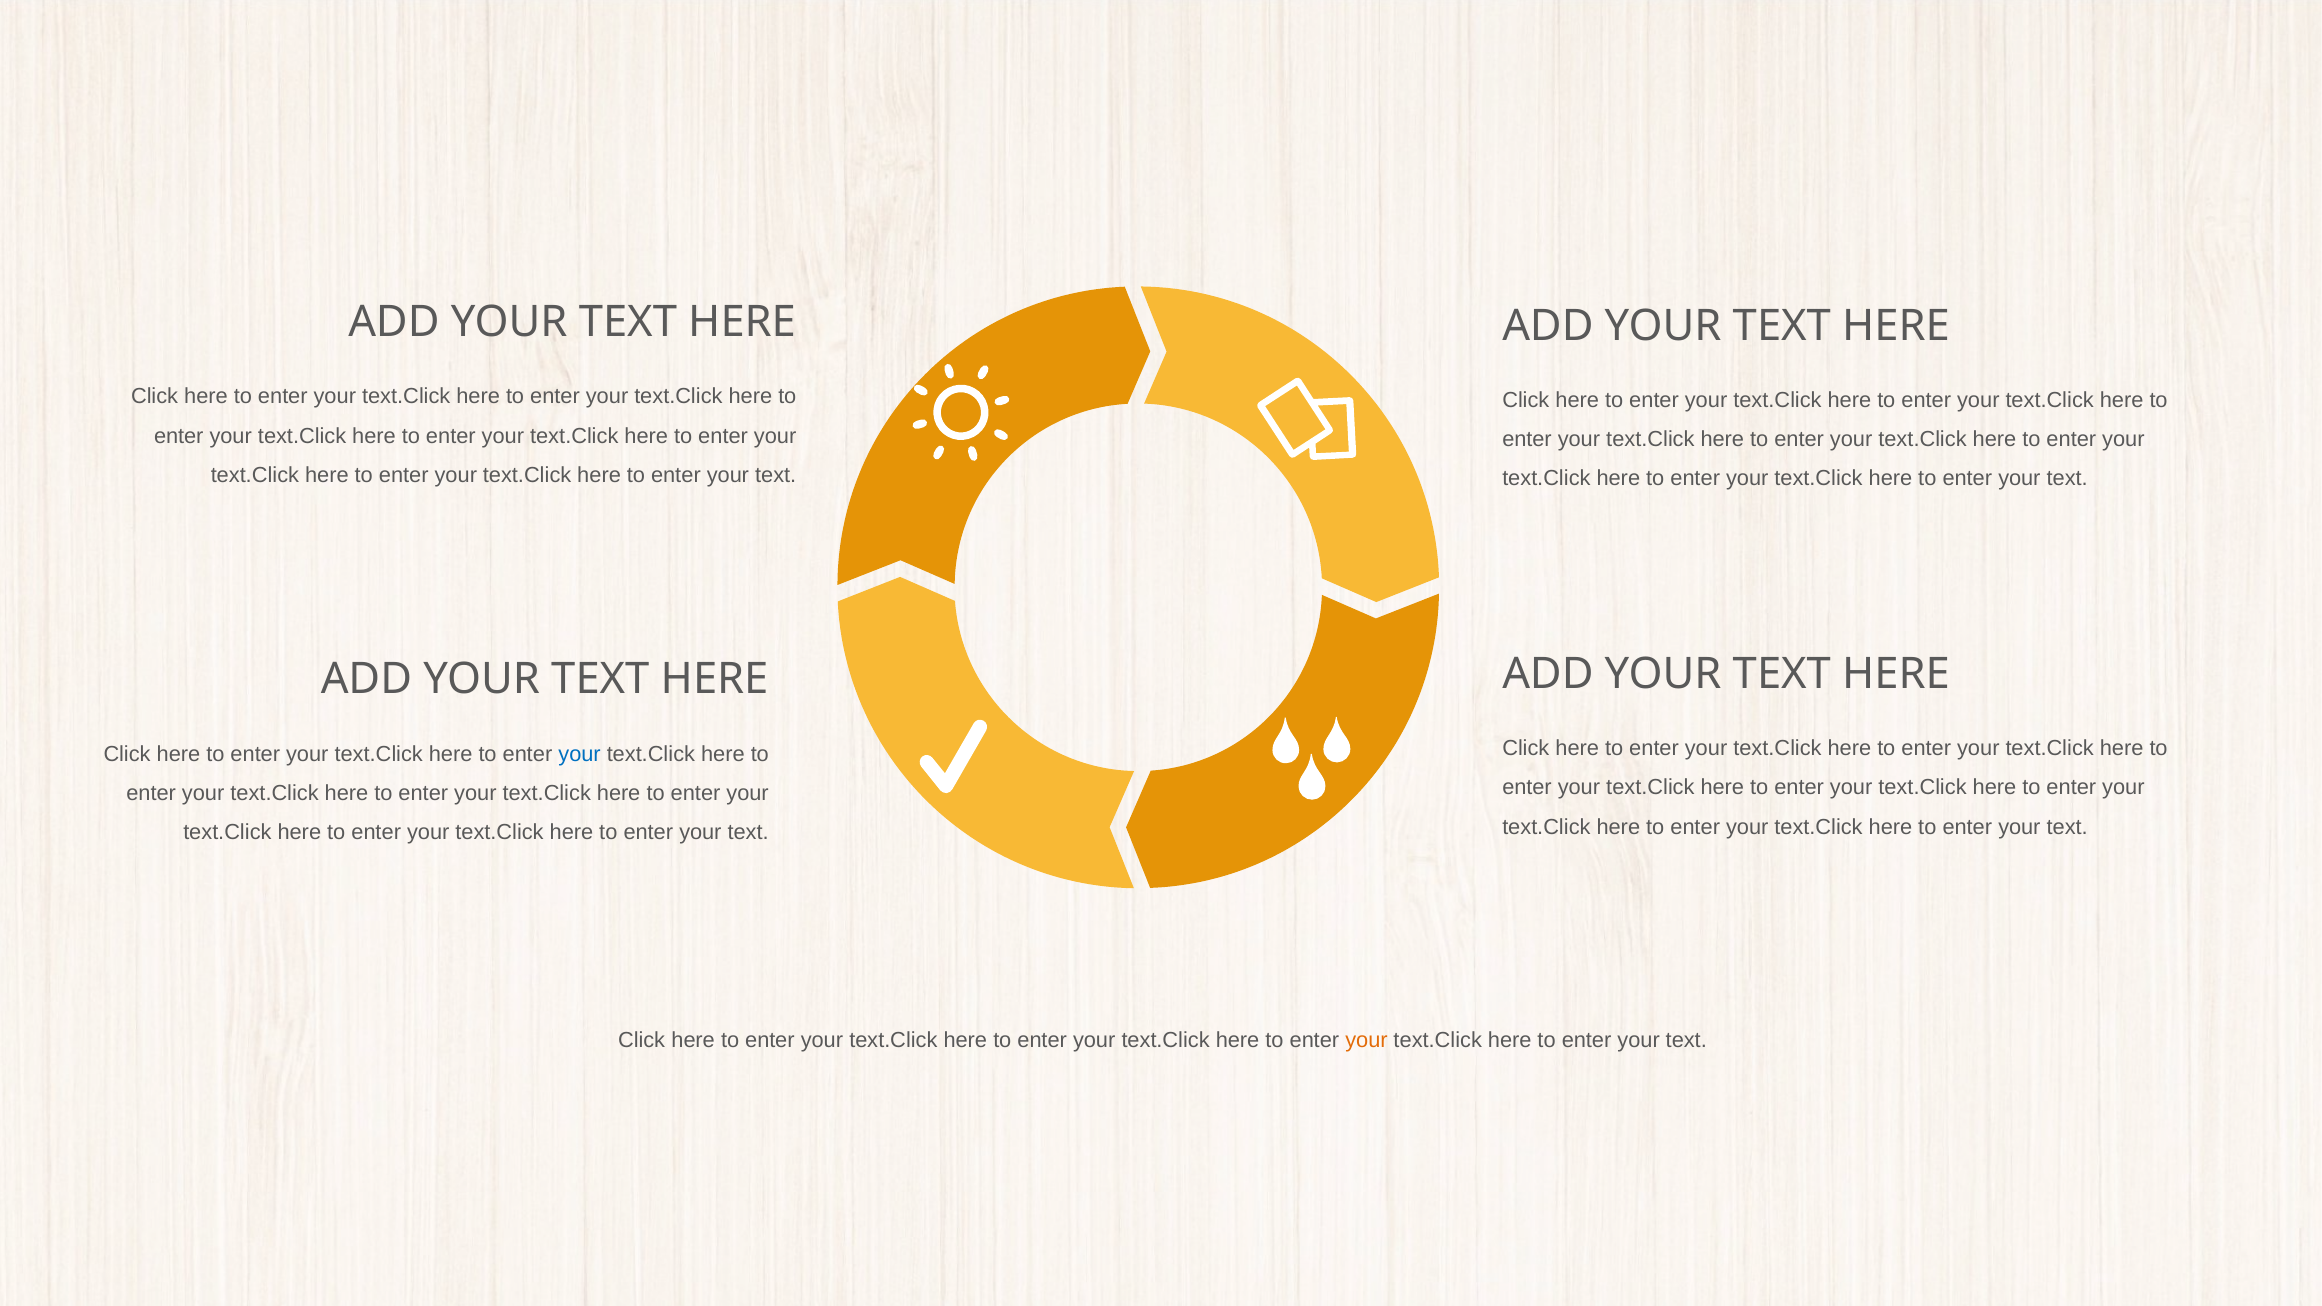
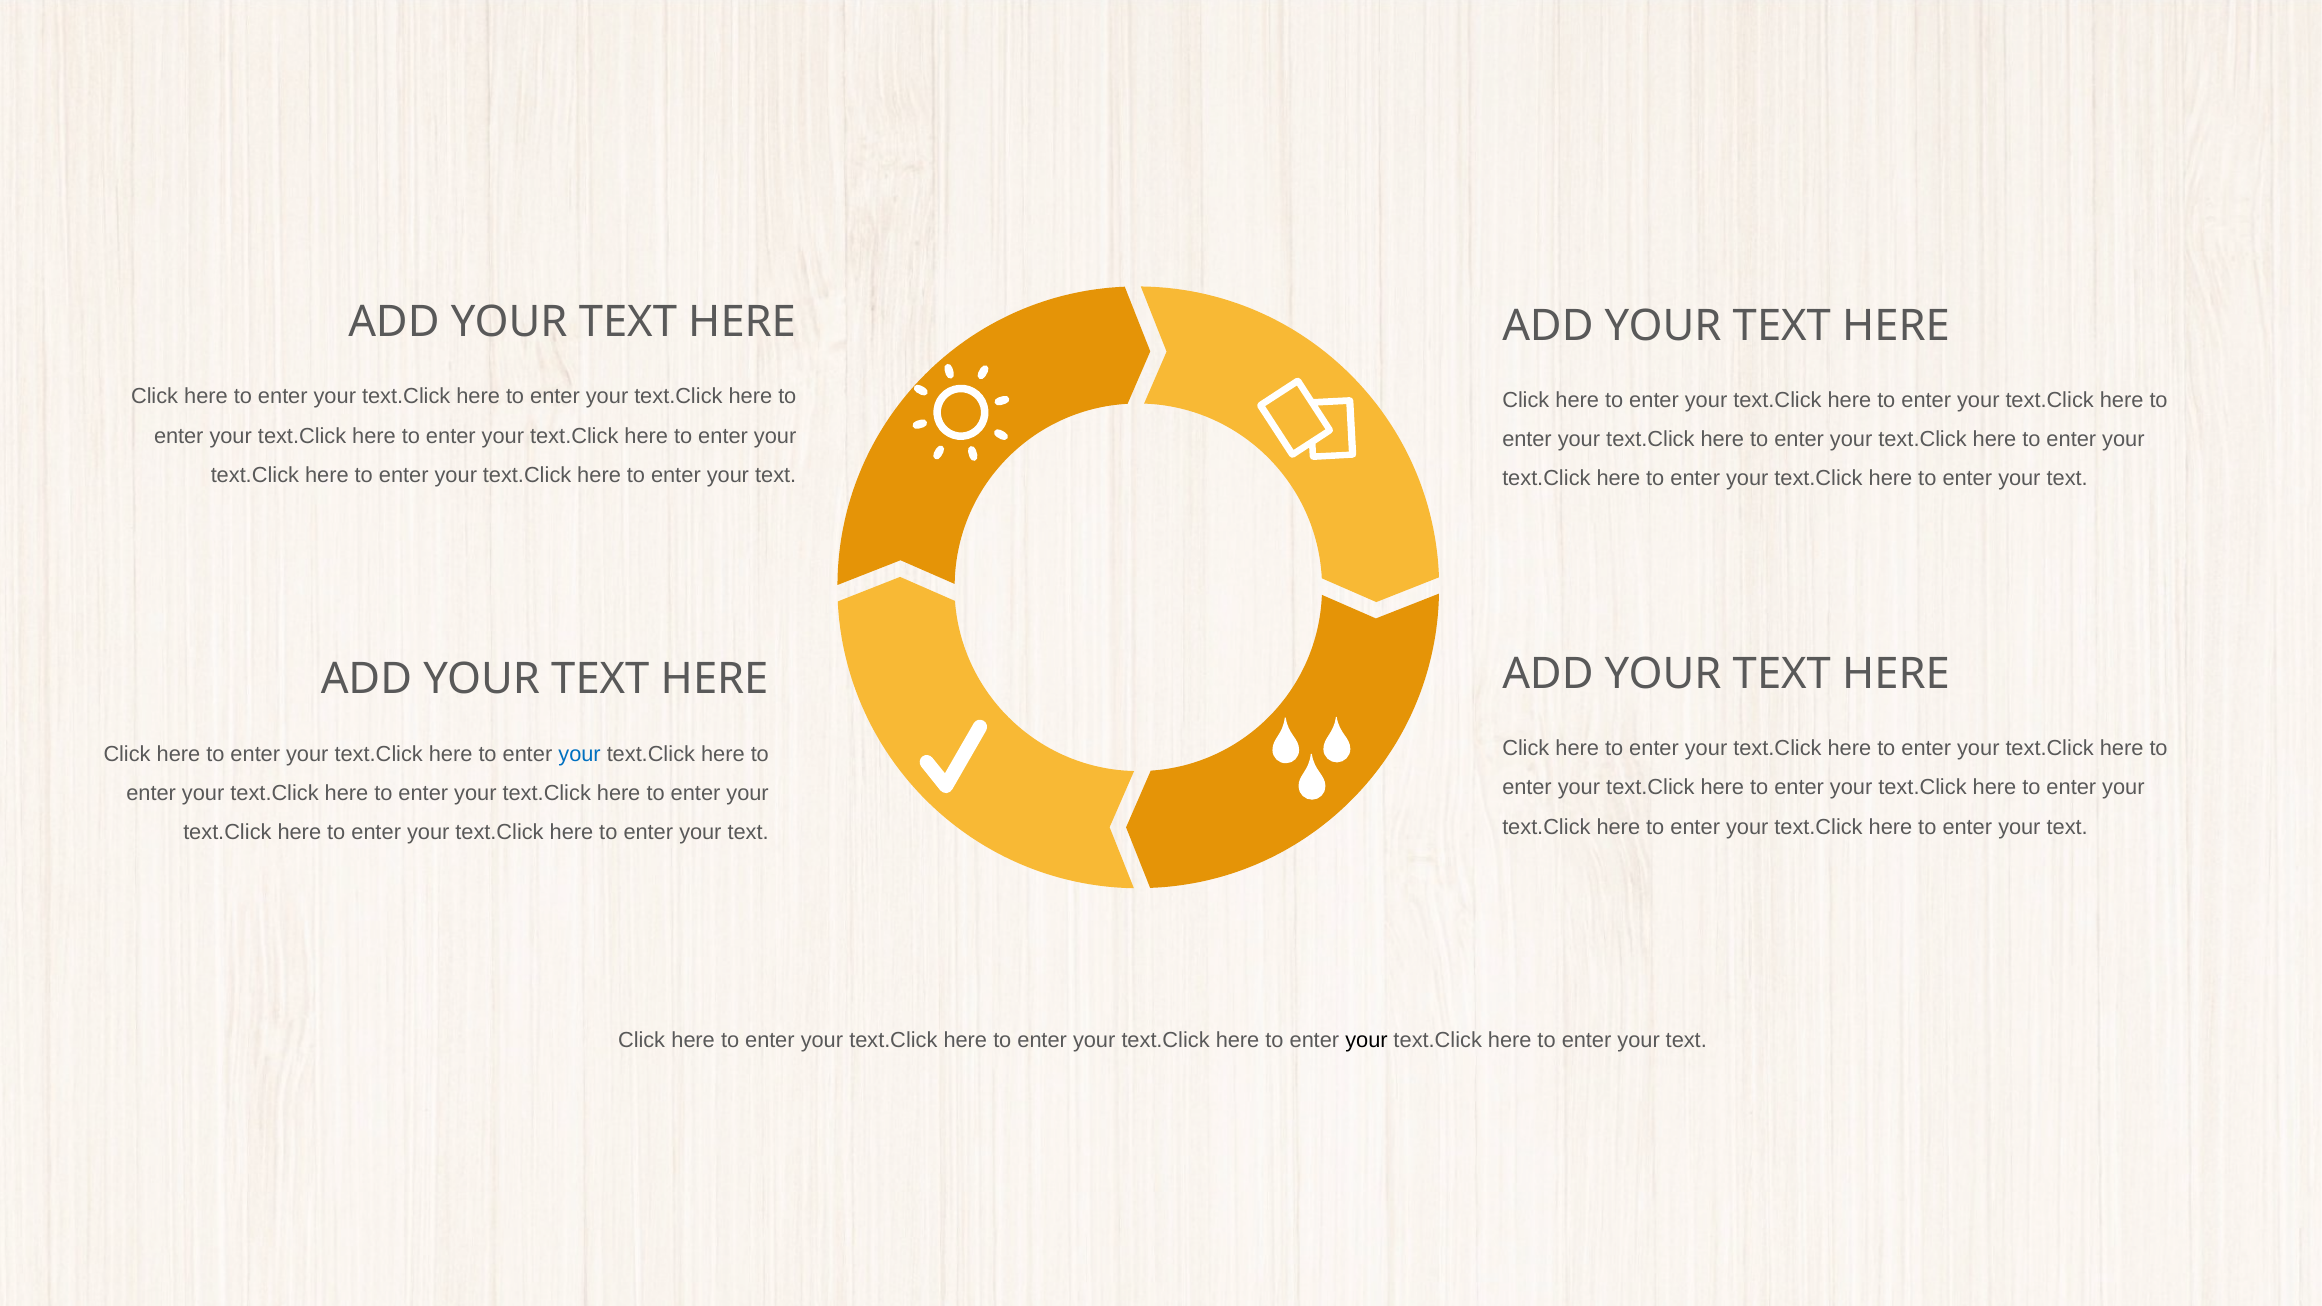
your at (1367, 1040) colour: orange -> black
